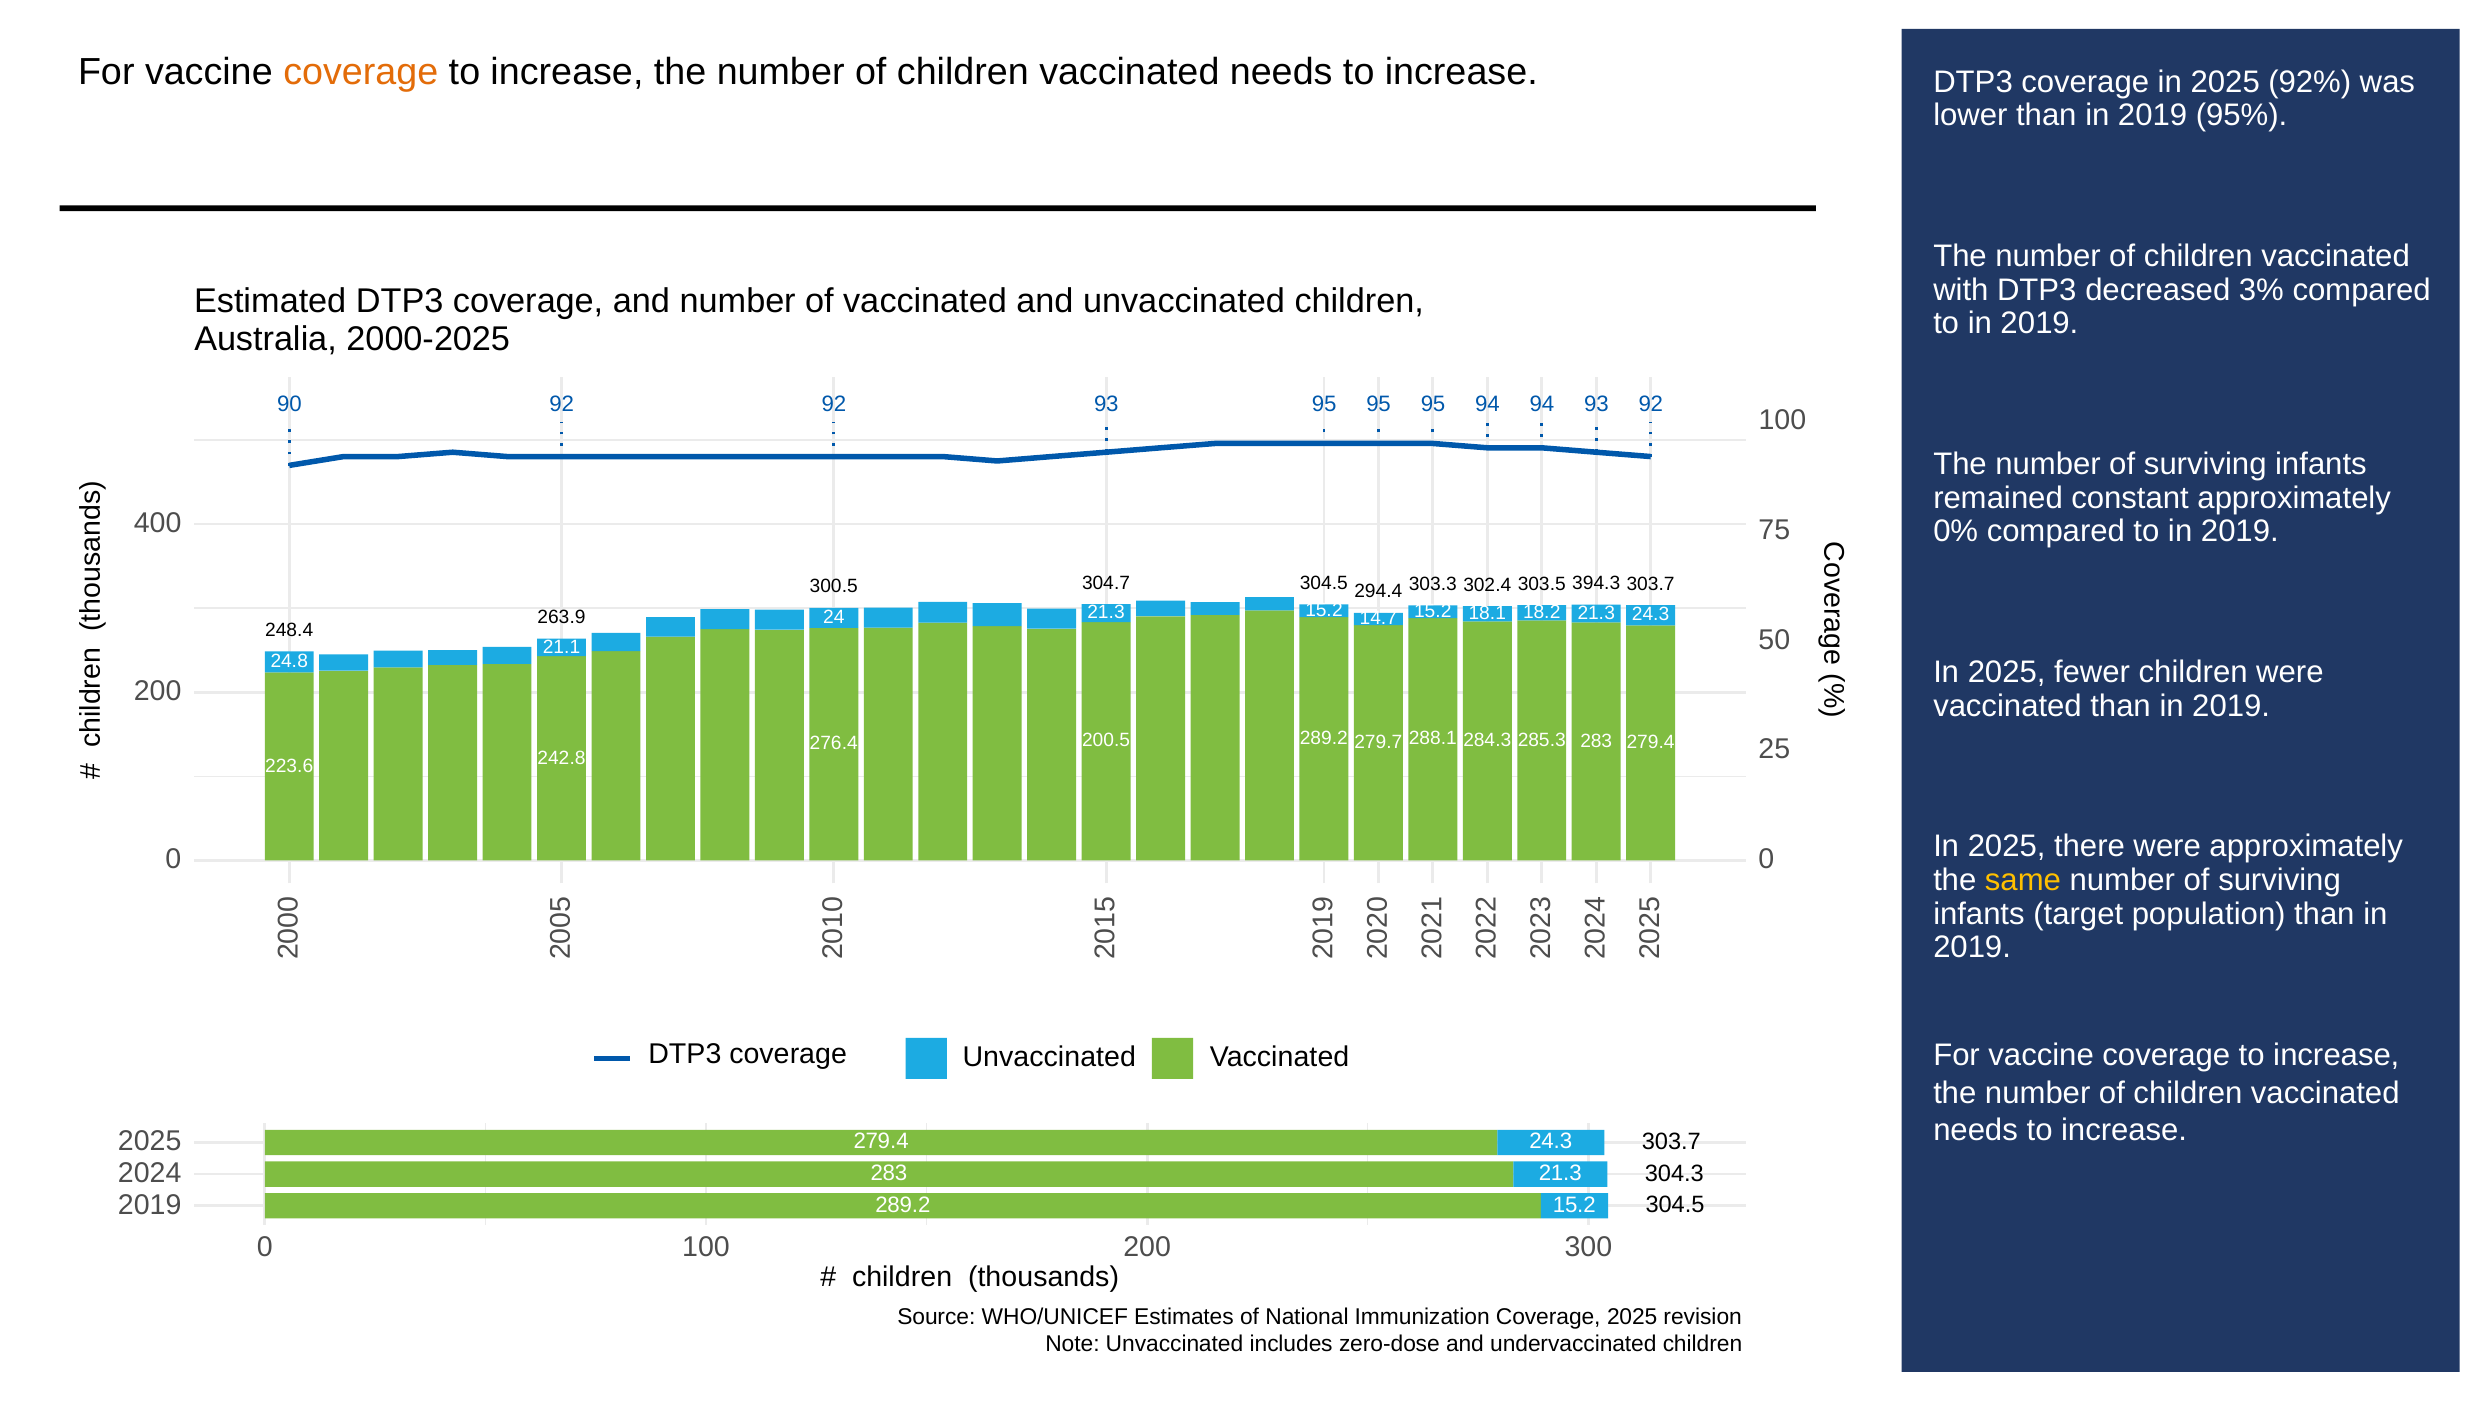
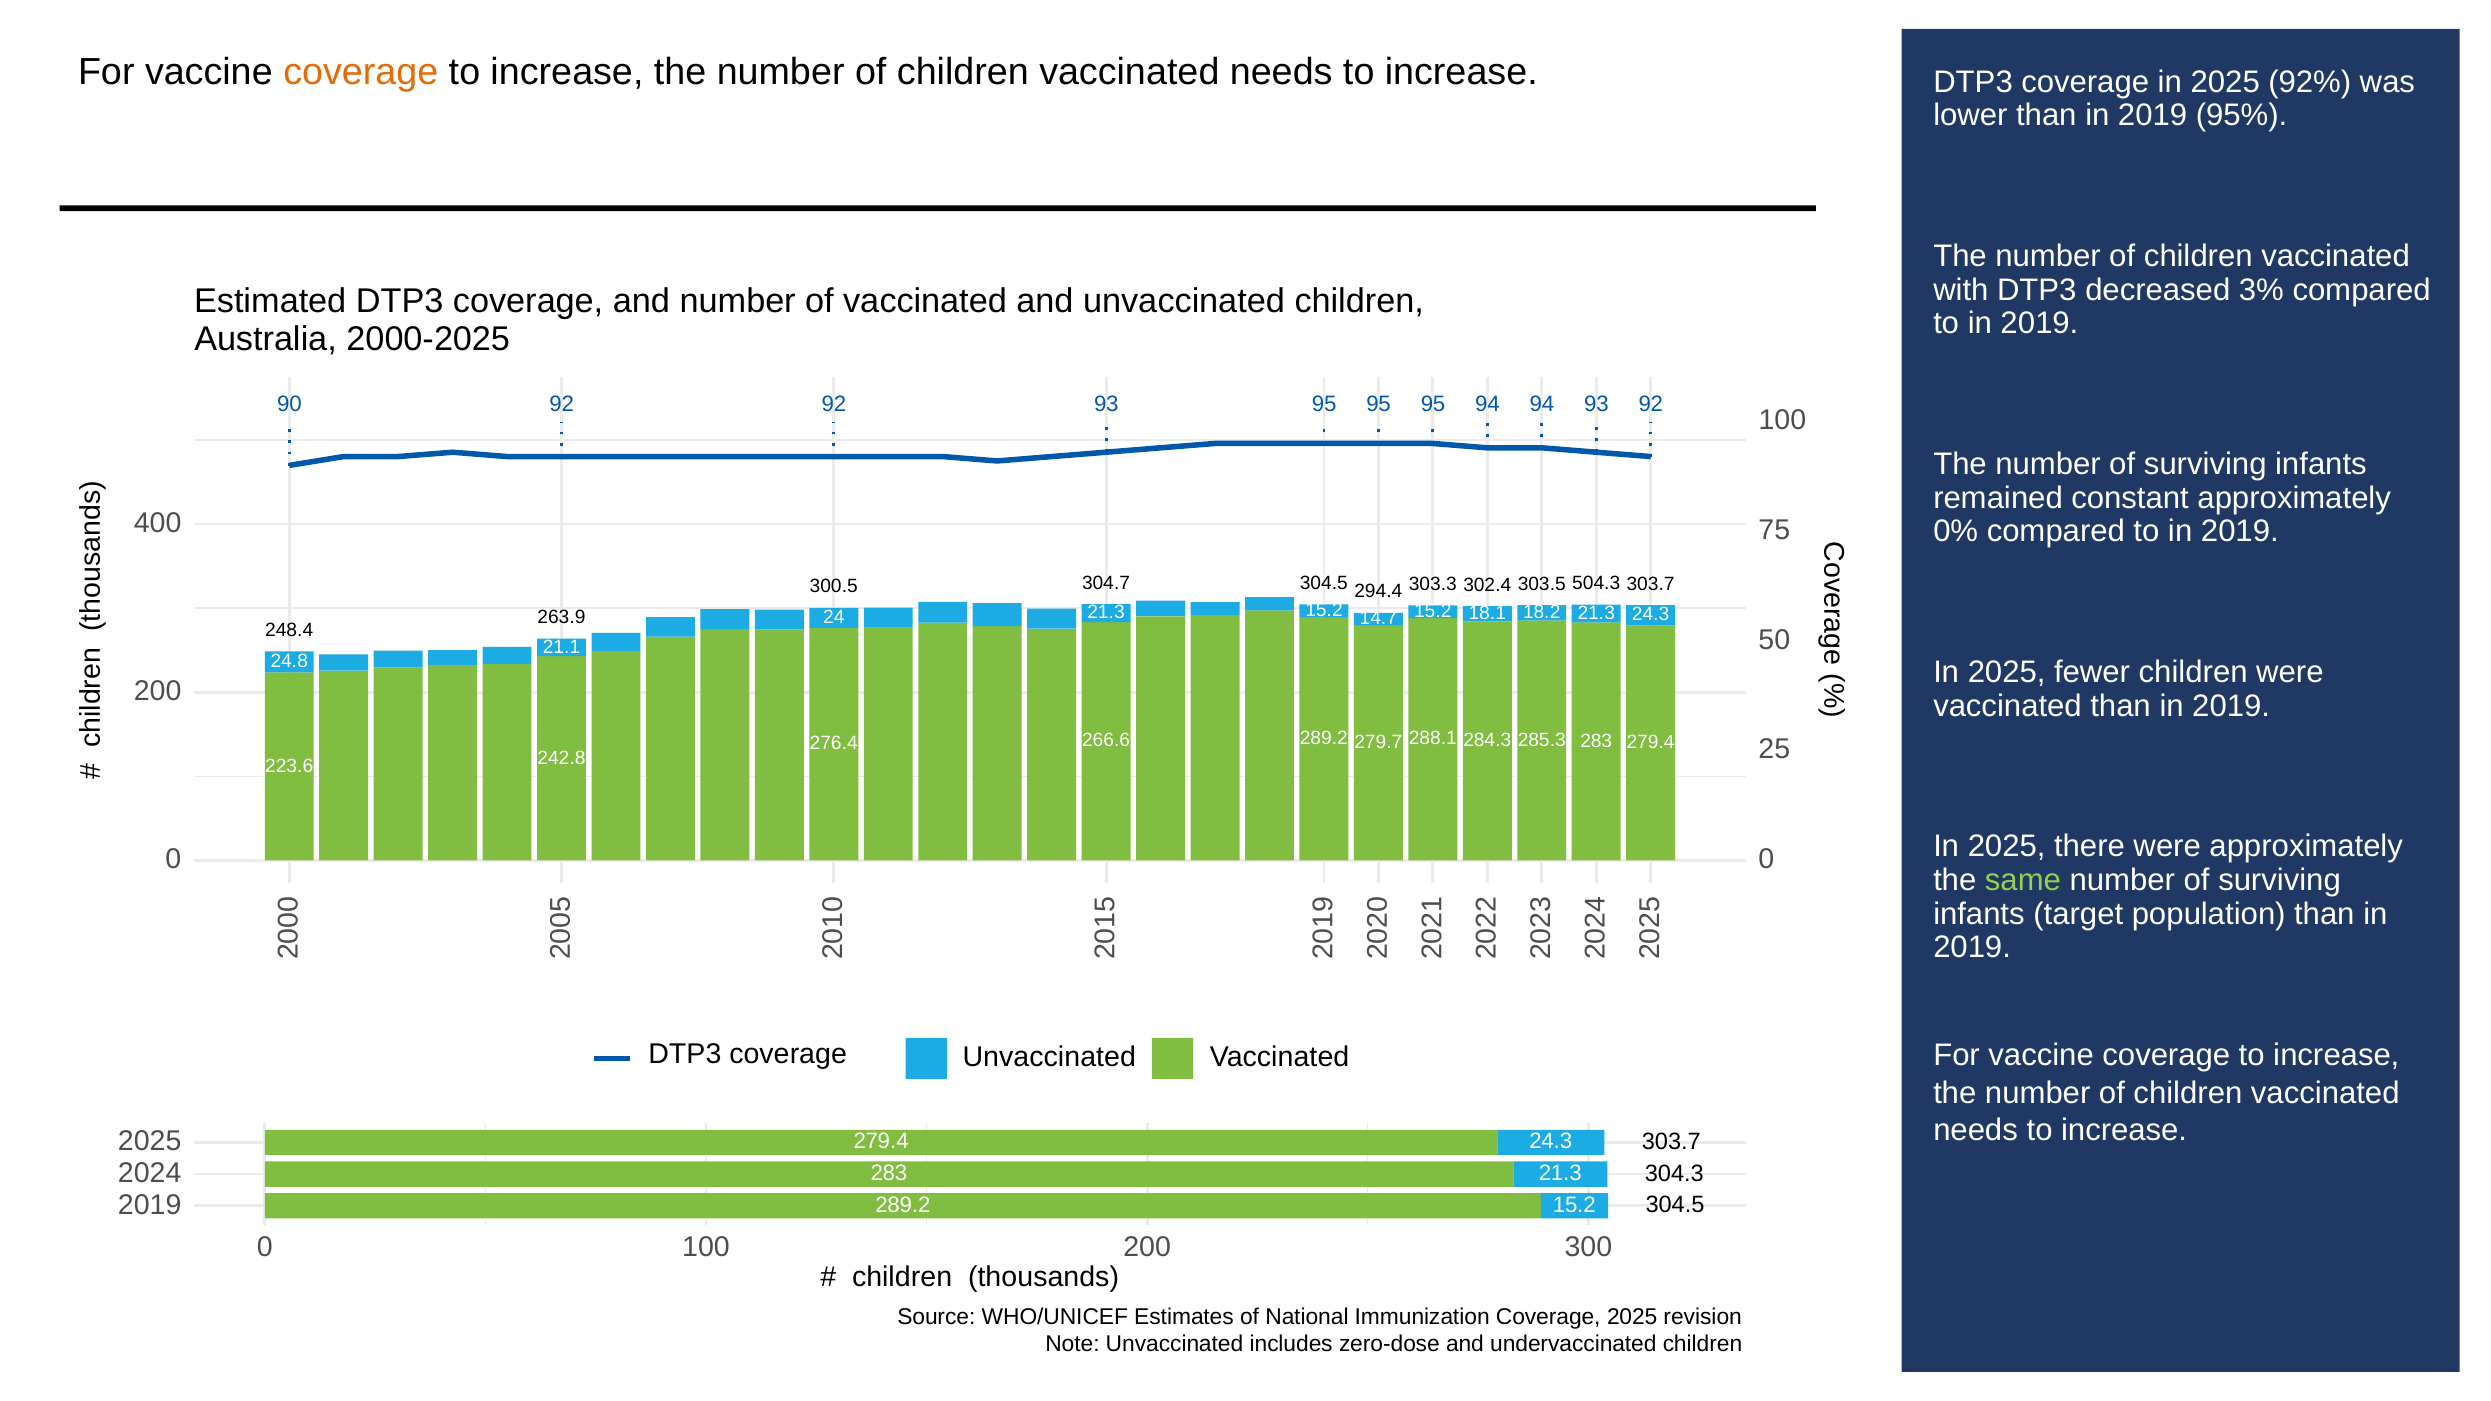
394.3: 394.3 -> 504.3
200.5: 200.5 -> 266.6
same colour: yellow -> light green
